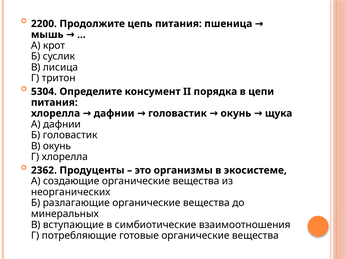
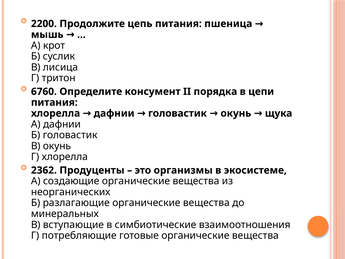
5304: 5304 -> 6760
